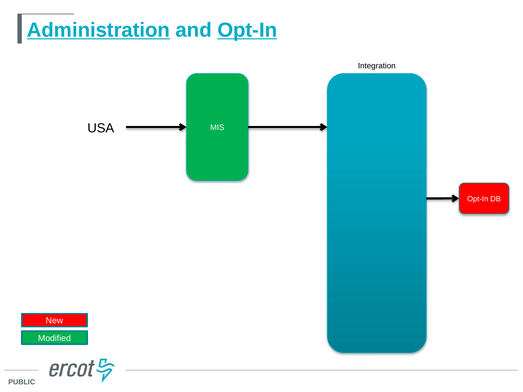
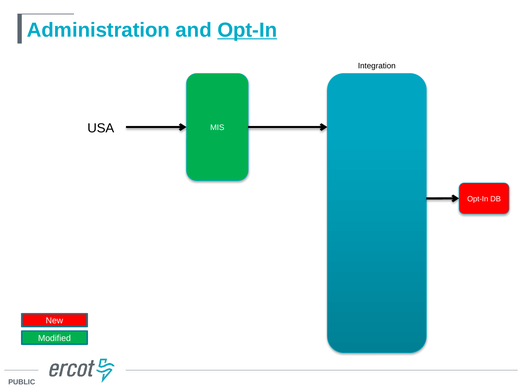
Administration underline: present -> none
